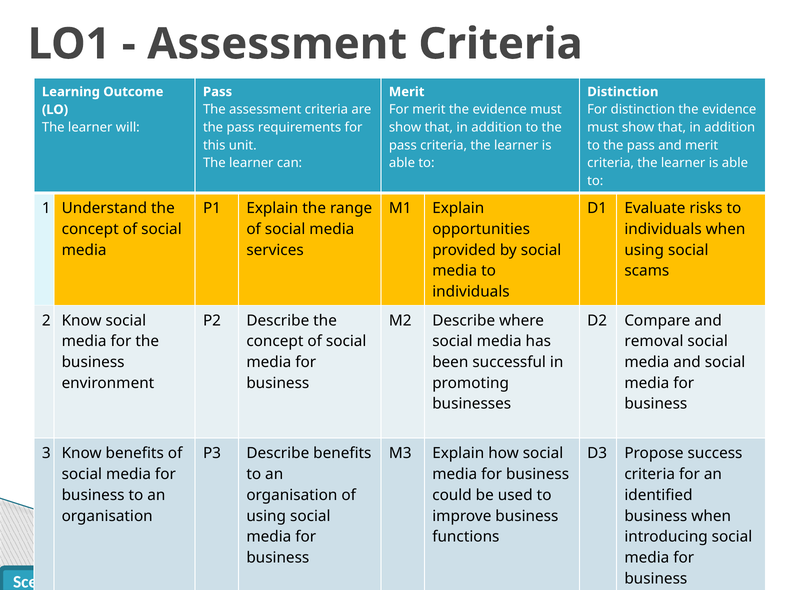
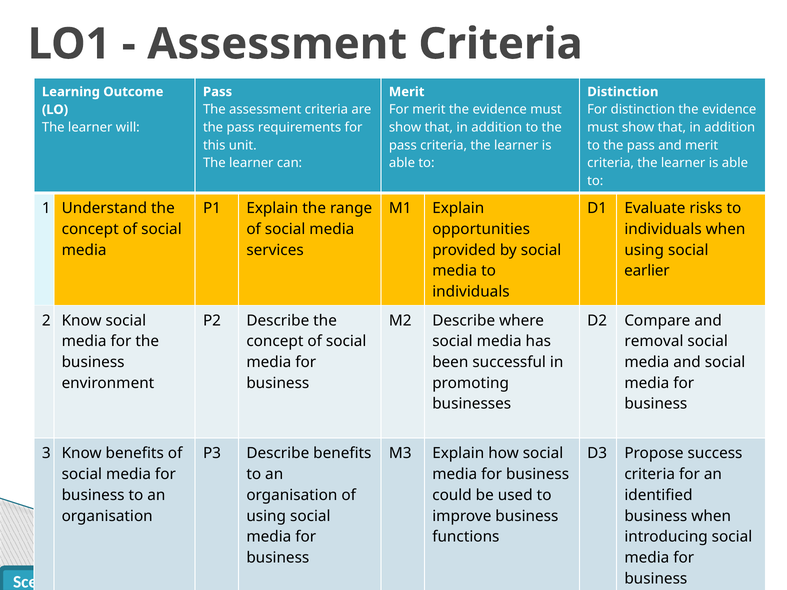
scams: scams -> earlier
